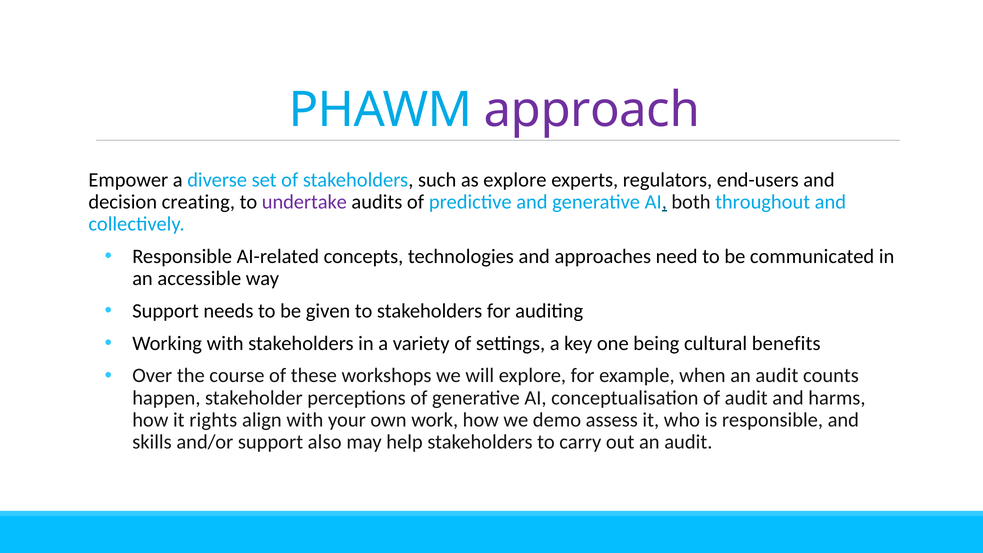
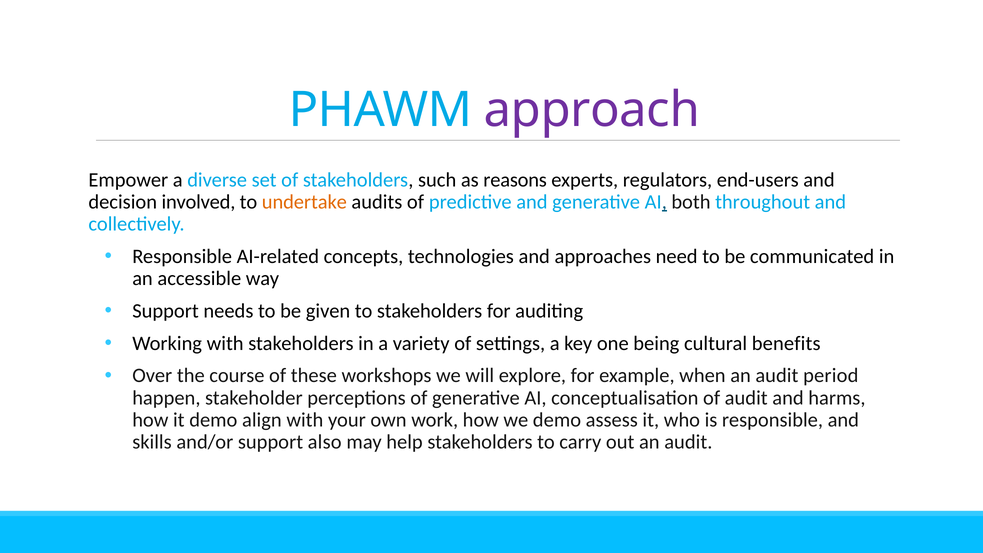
as explore: explore -> reasons
creating: creating -> involved
undertake colour: purple -> orange
counts: counts -> period
it rights: rights -> demo
